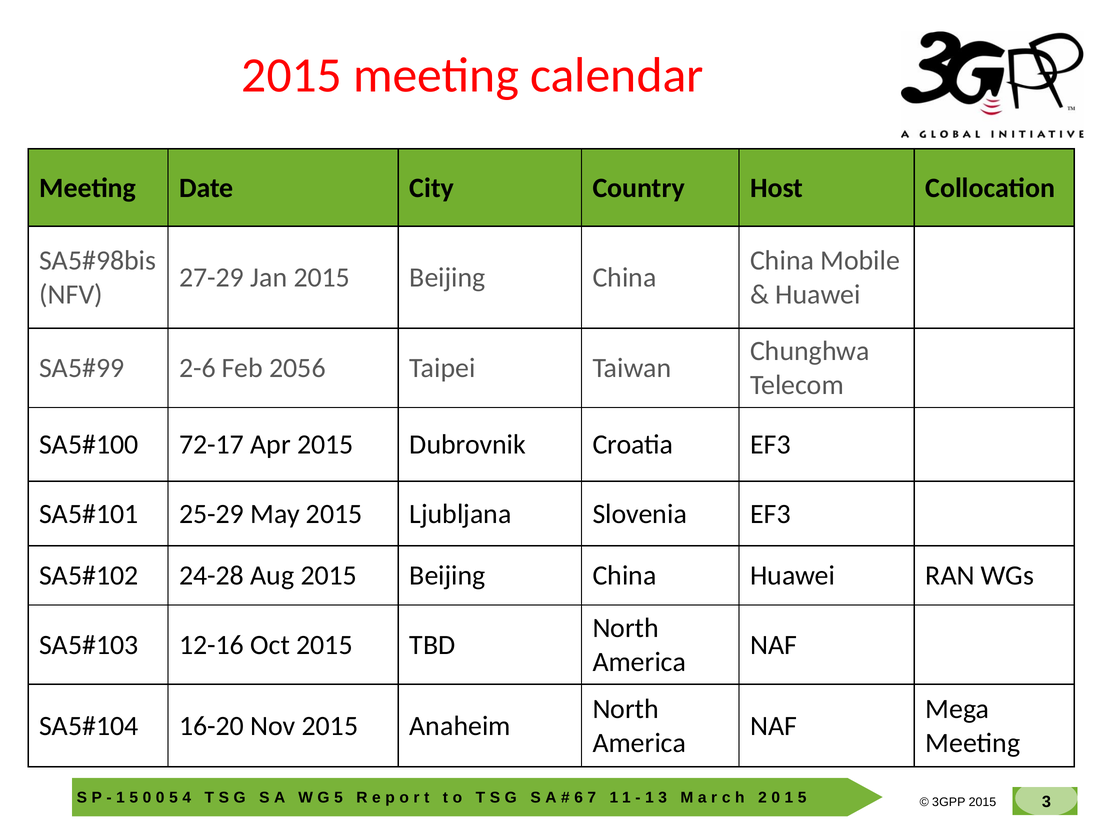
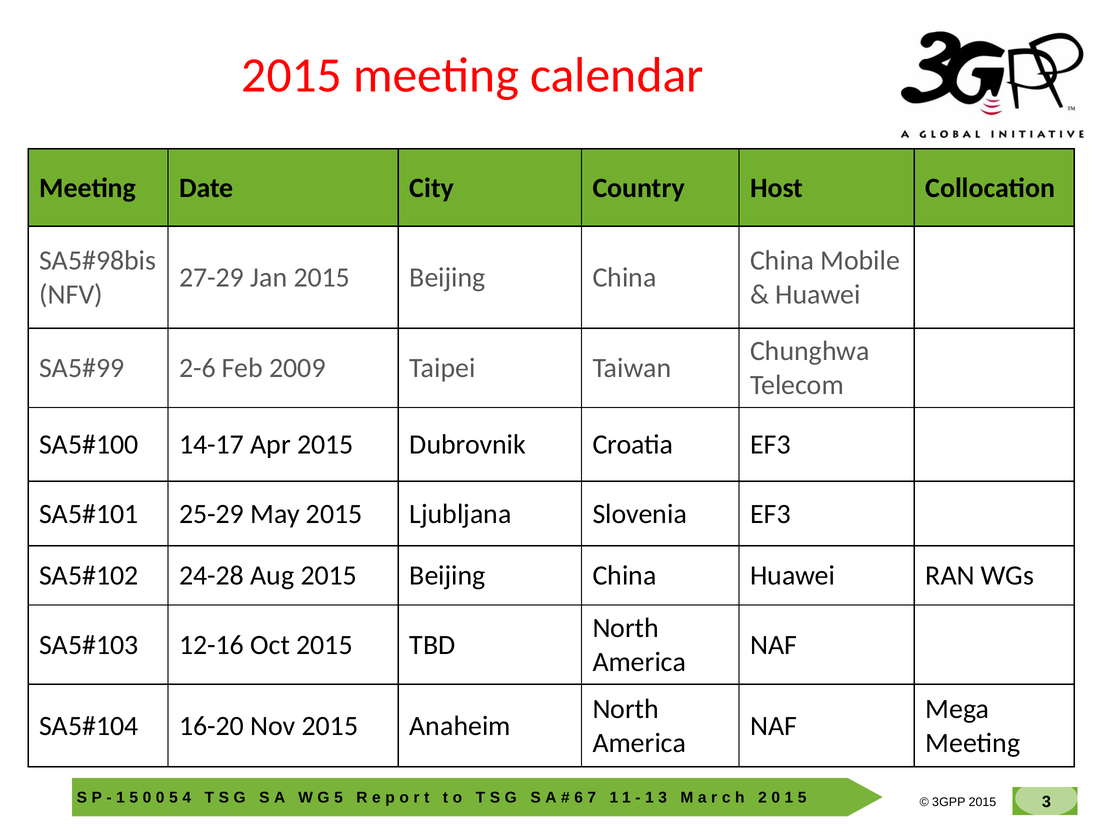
2056: 2056 -> 2009
72-17: 72-17 -> 14-17
